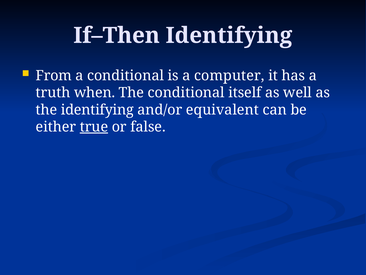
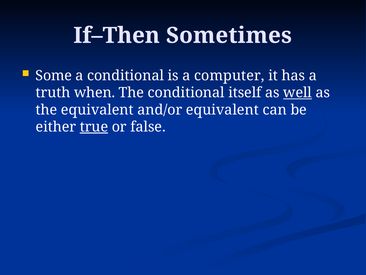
If–Then Identifying: Identifying -> Sometimes
From: From -> Some
well underline: none -> present
the identifying: identifying -> equivalent
